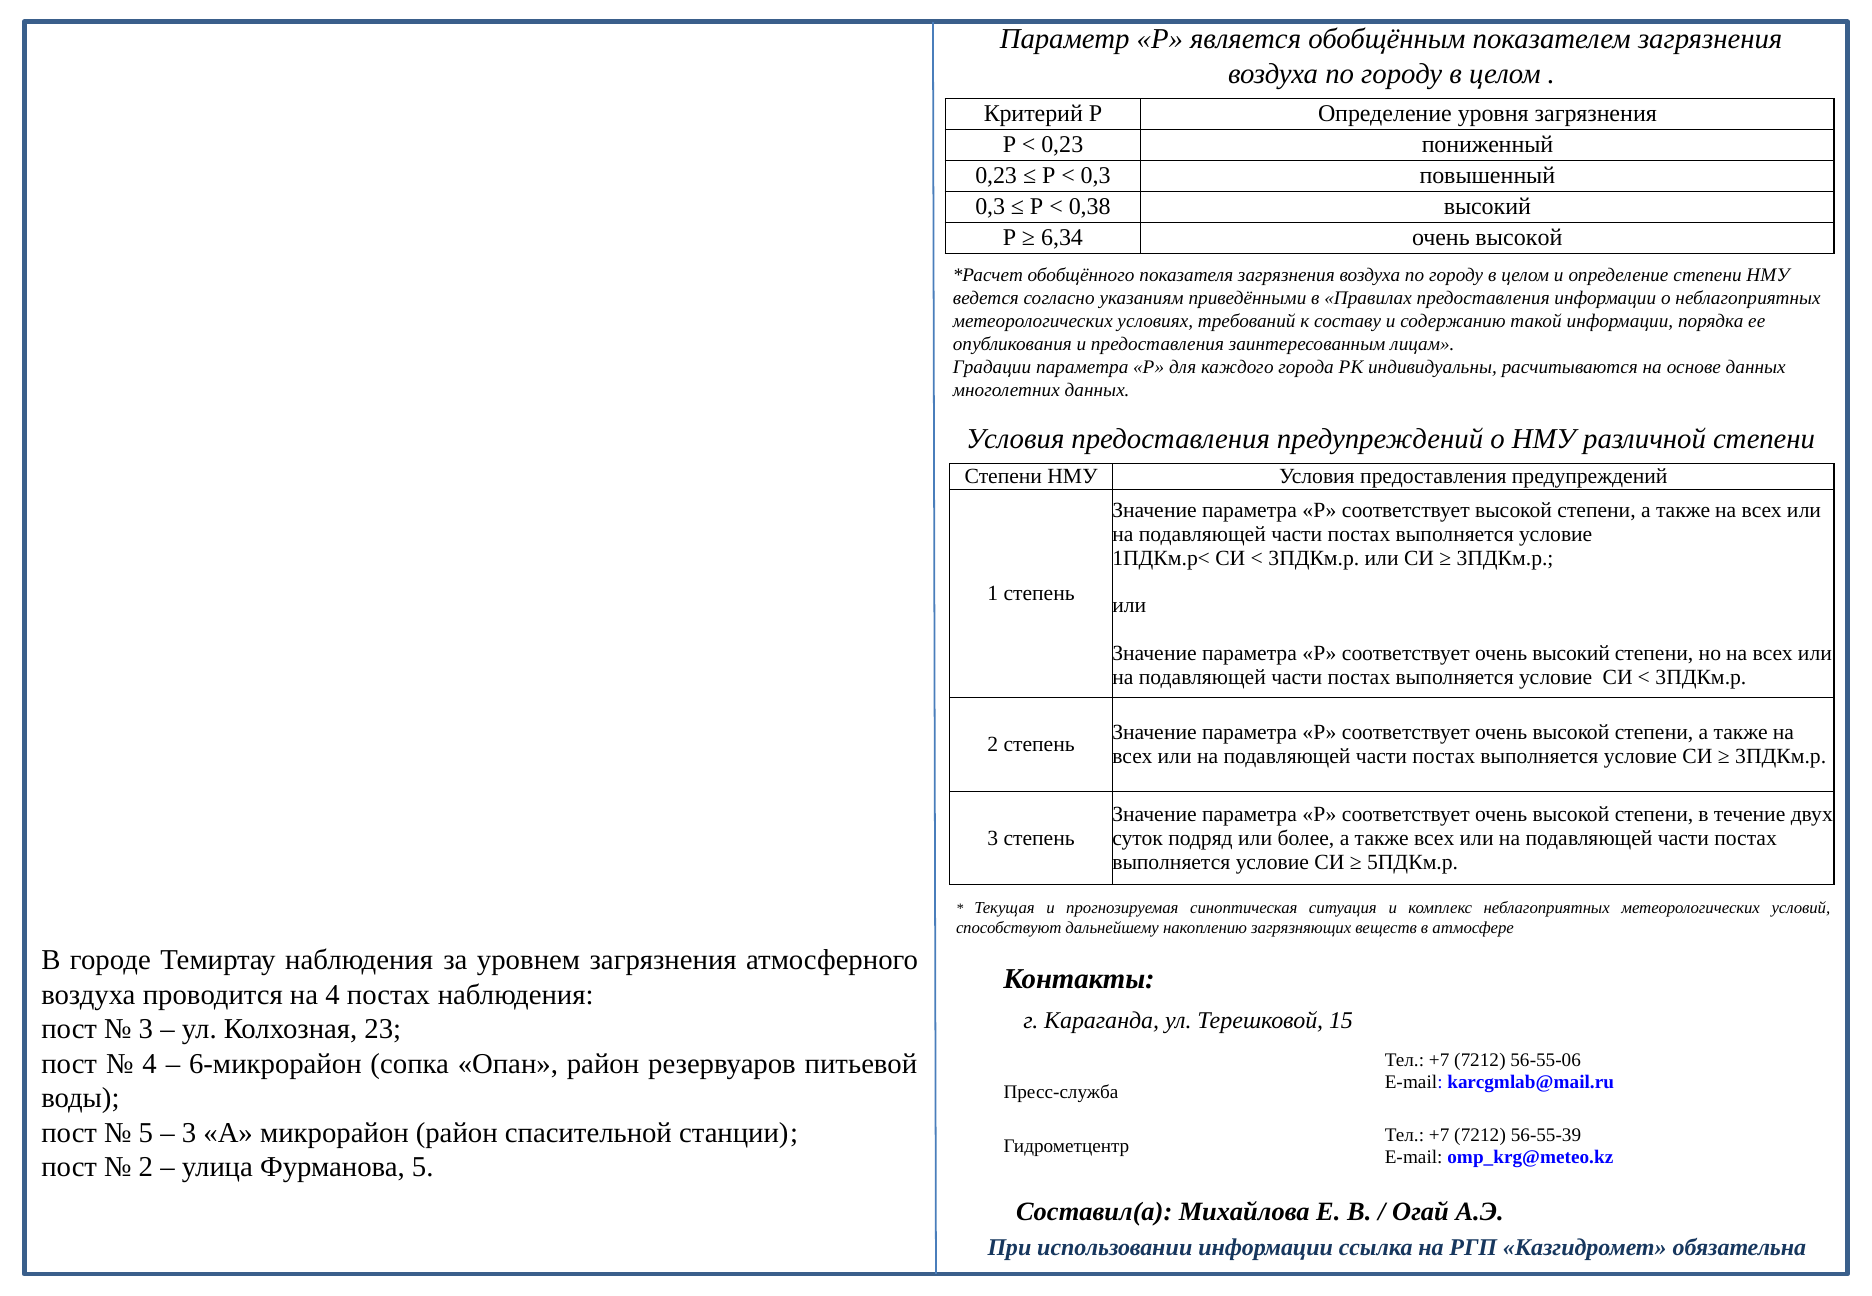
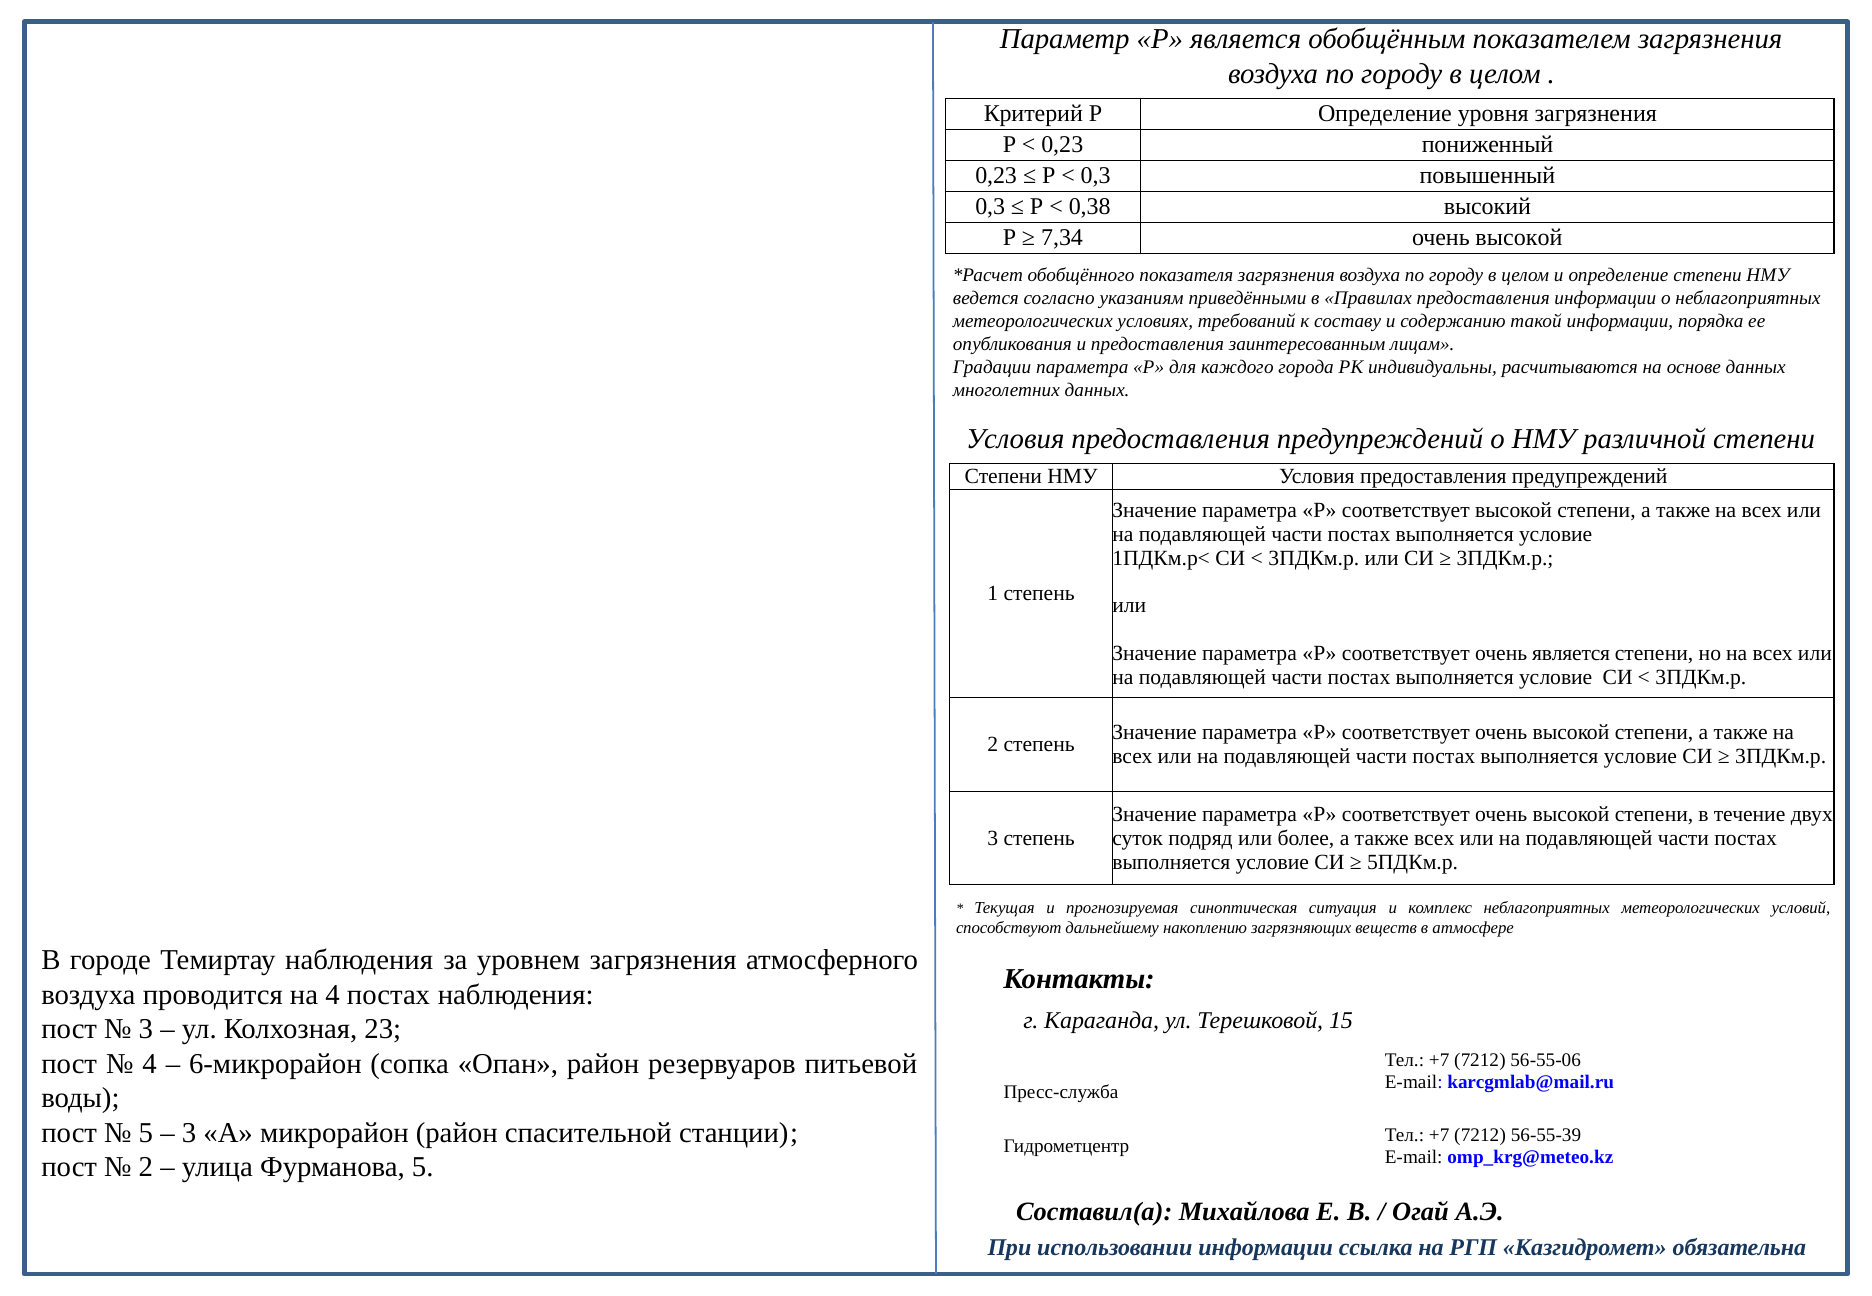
6,34: 6,34 -> 7,34
очень высокий: высокий -> является
